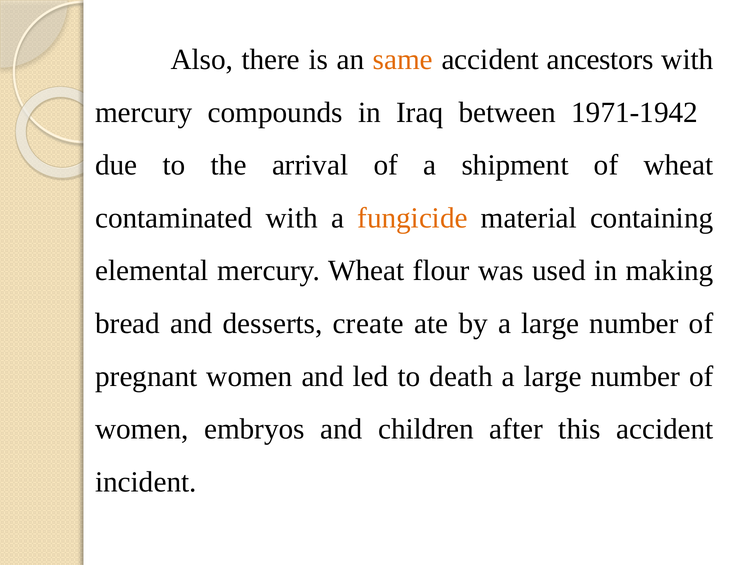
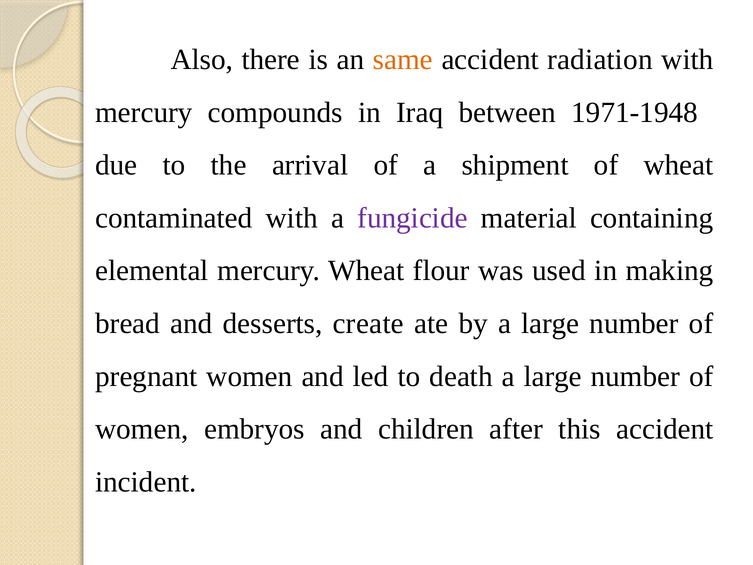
ancestors: ancestors -> radiation
1971-1942: 1971-1942 -> 1971-1948
fungicide colour: orange -> purple
